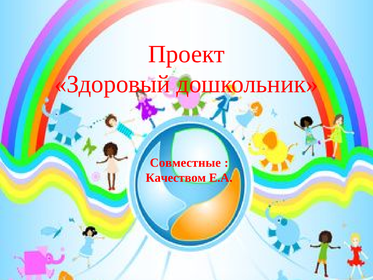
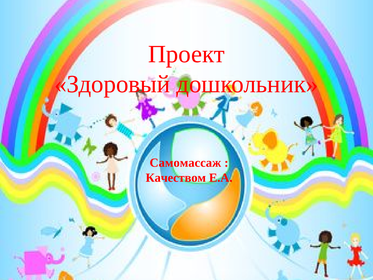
Совместные: Совместные -> Самомассаж
